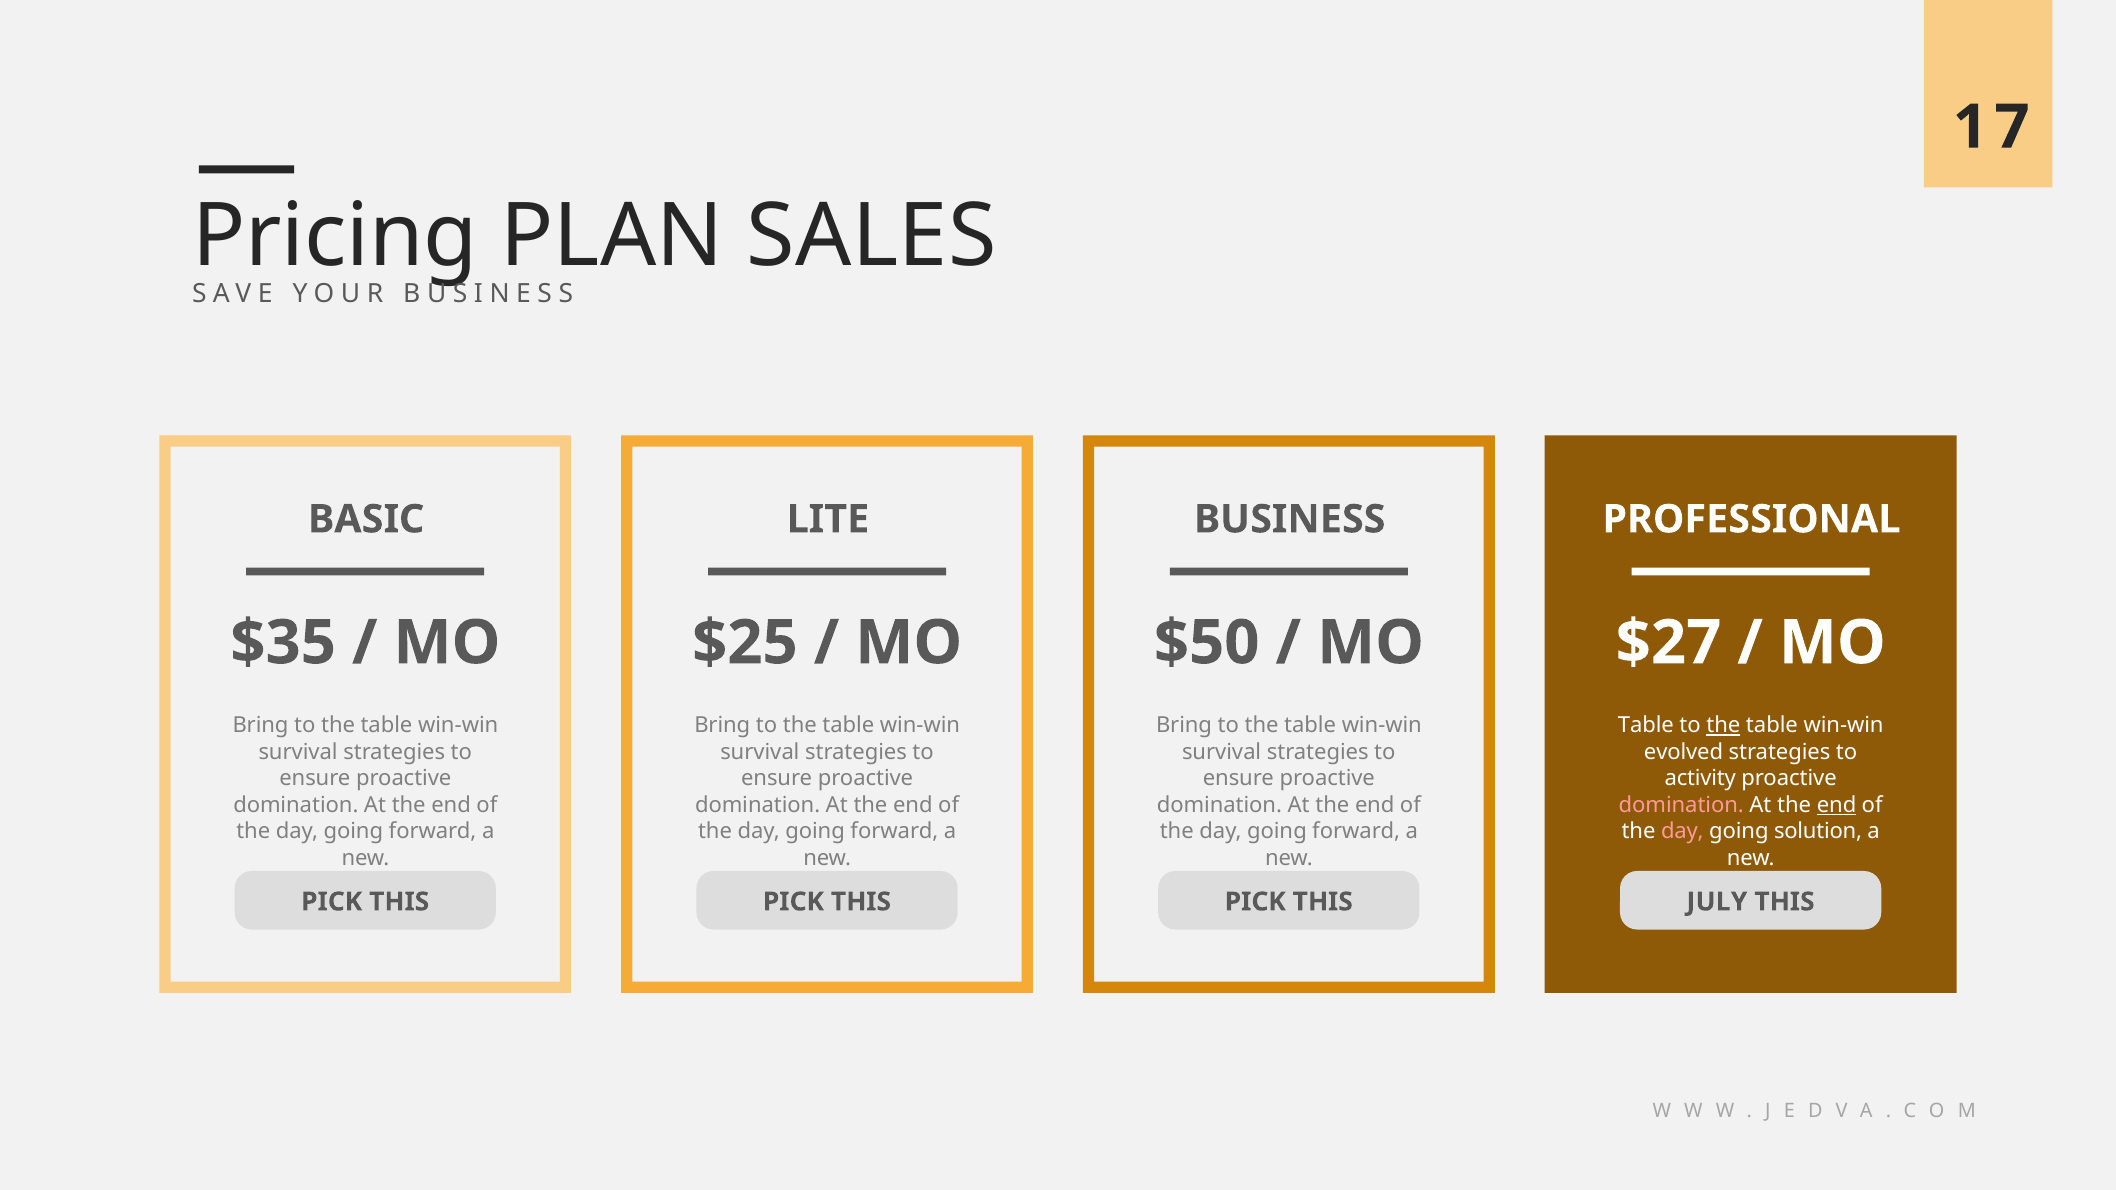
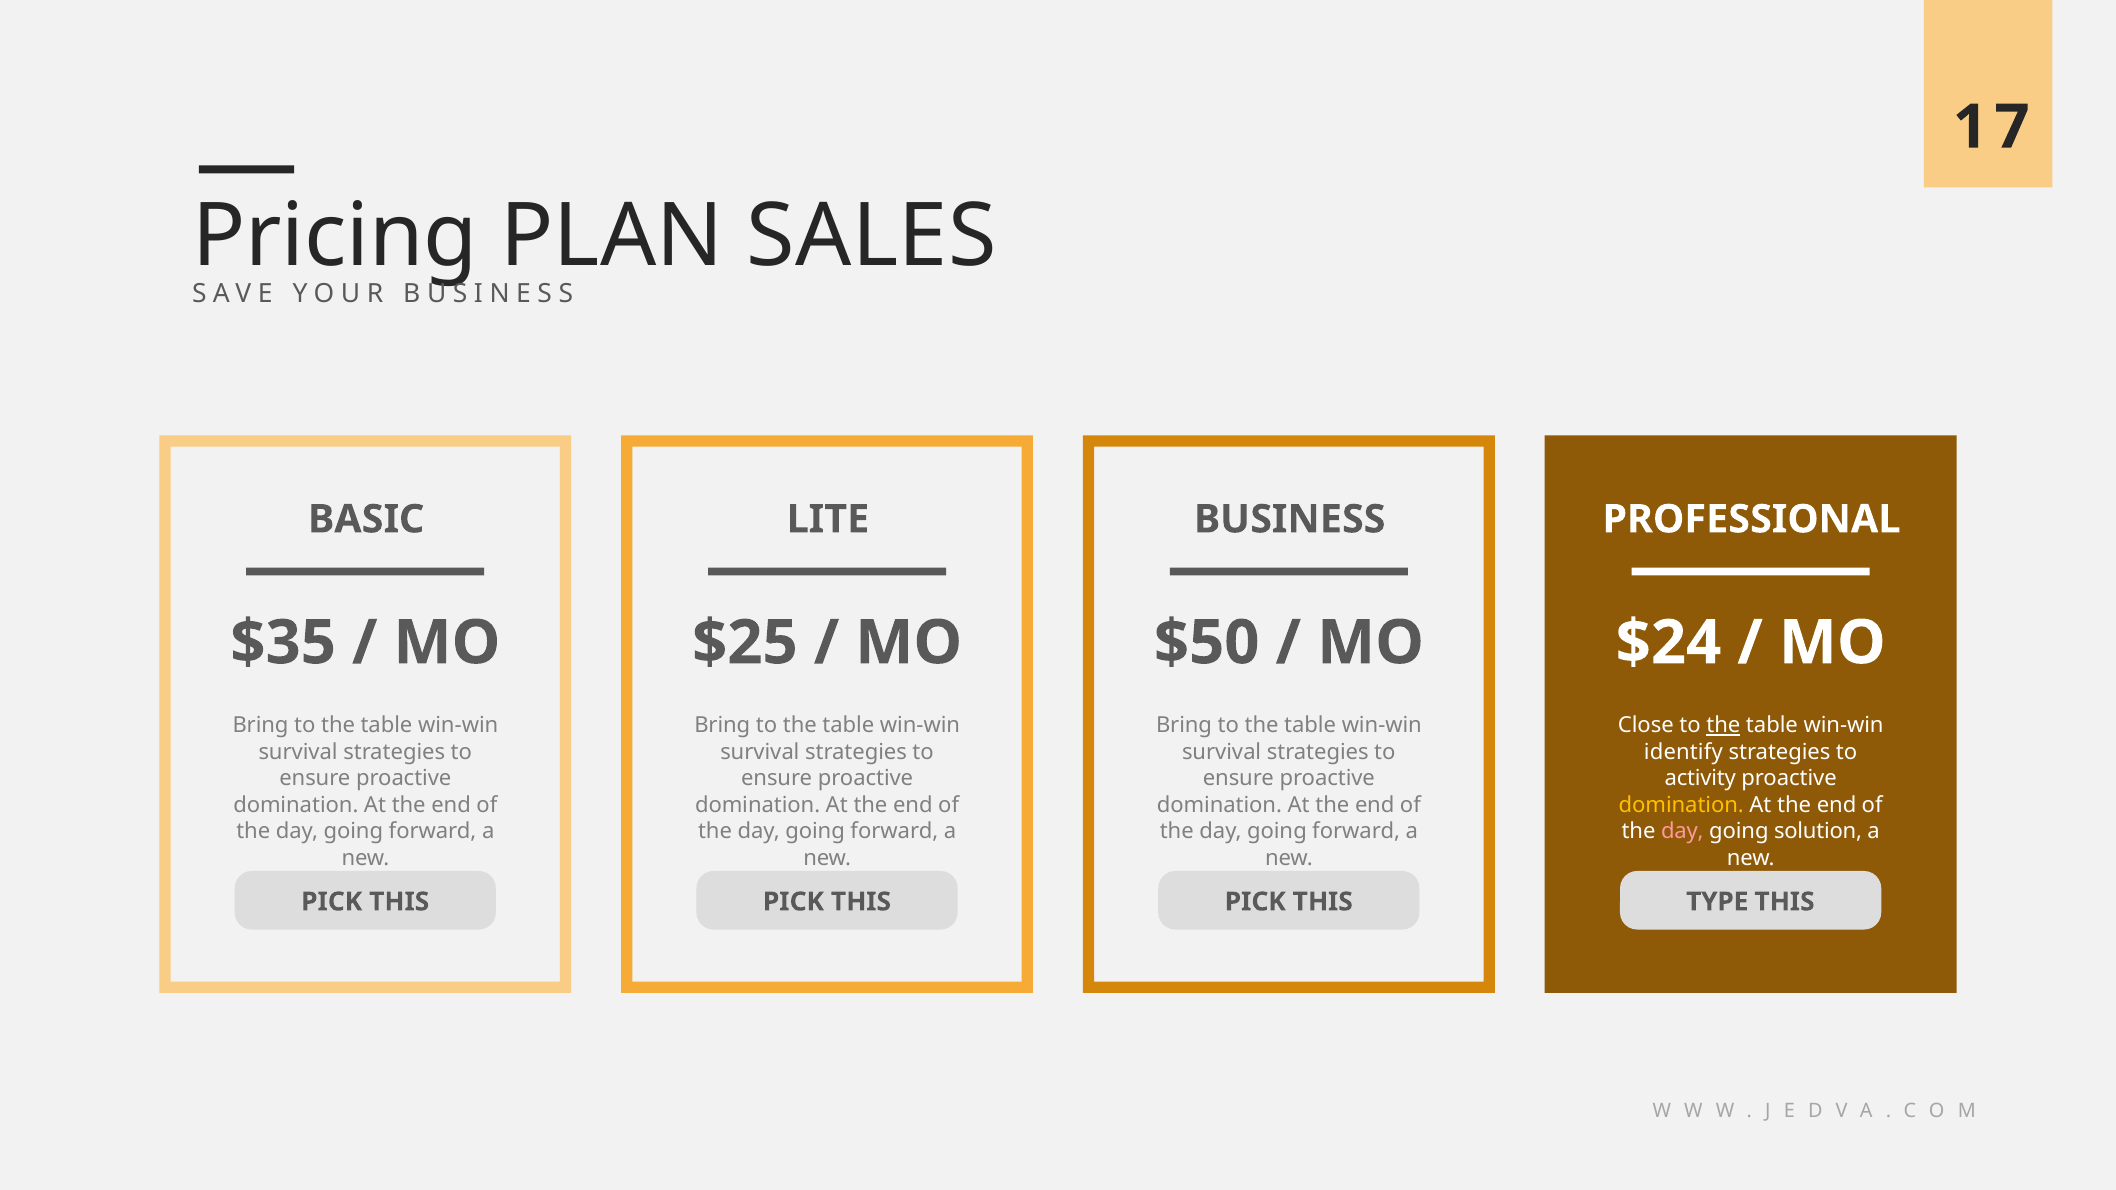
$27: $27 -> $24
Table at (1646, 726): Table -> Close
evolved: evolved -> identify
domination at (1681, 805) colour: pink -> yellow
end at (1837, 805) underline: present -> none
JULY: JULY -> TYPE
